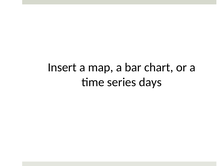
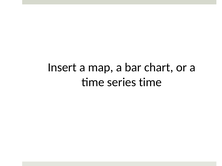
series days: days -> time
